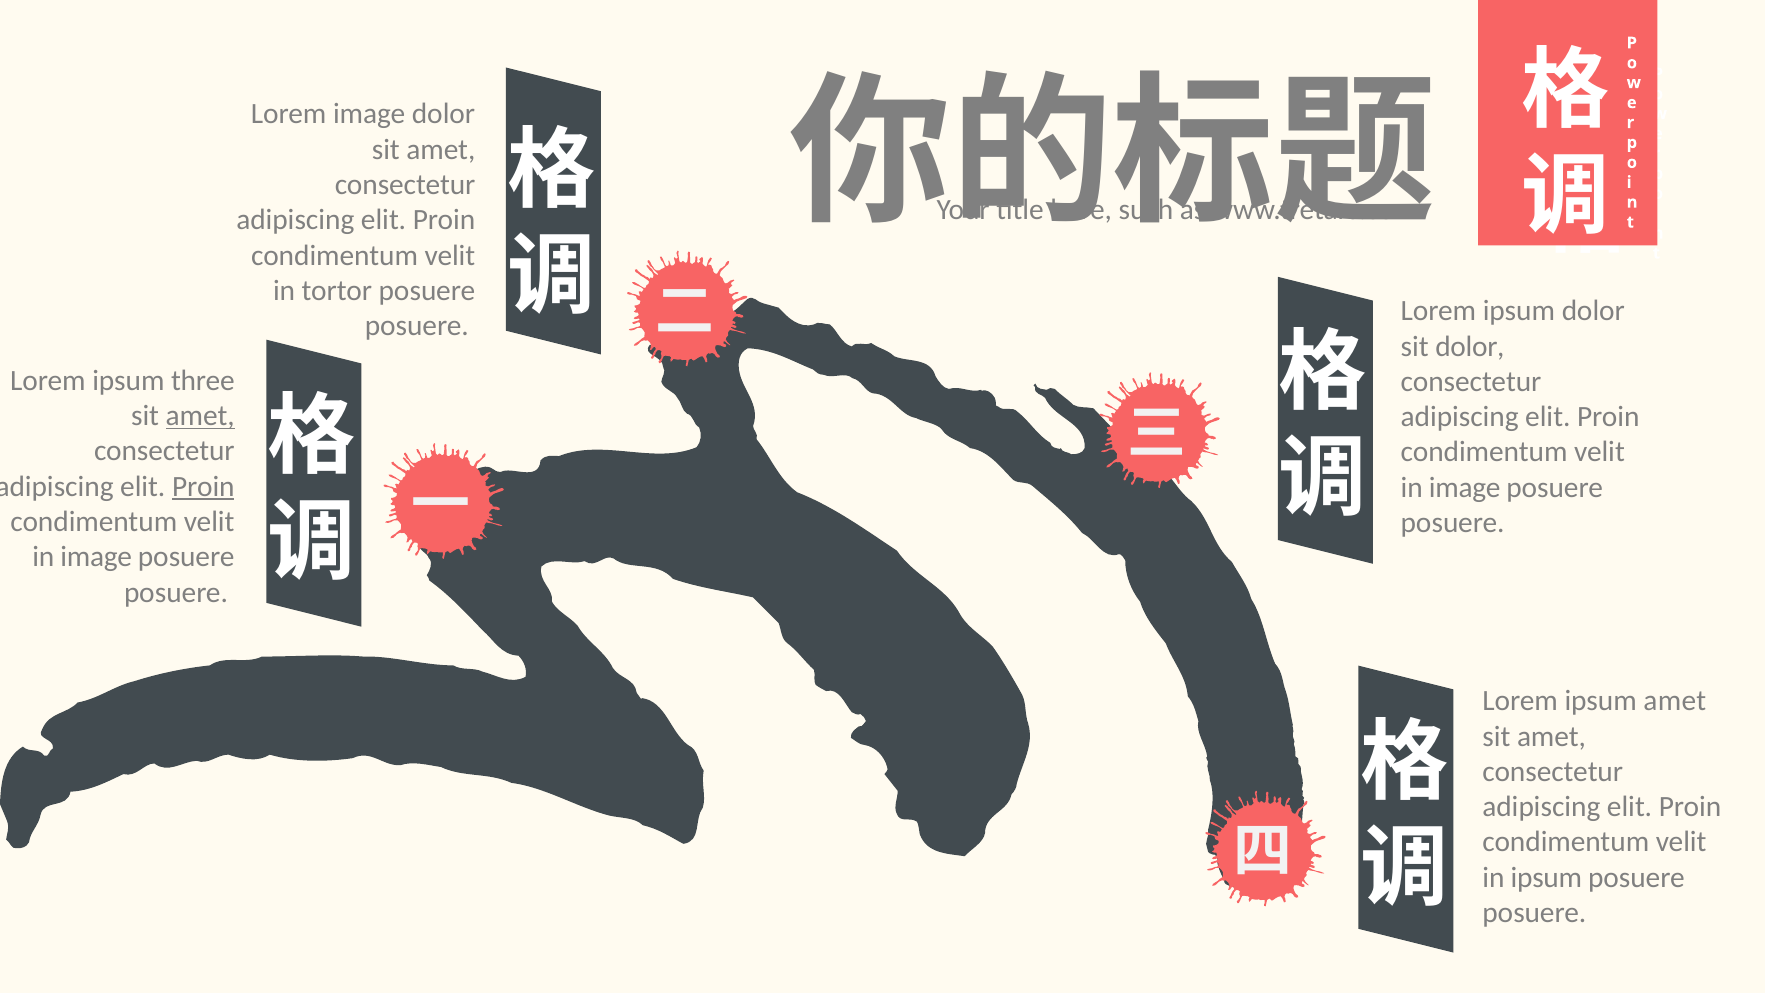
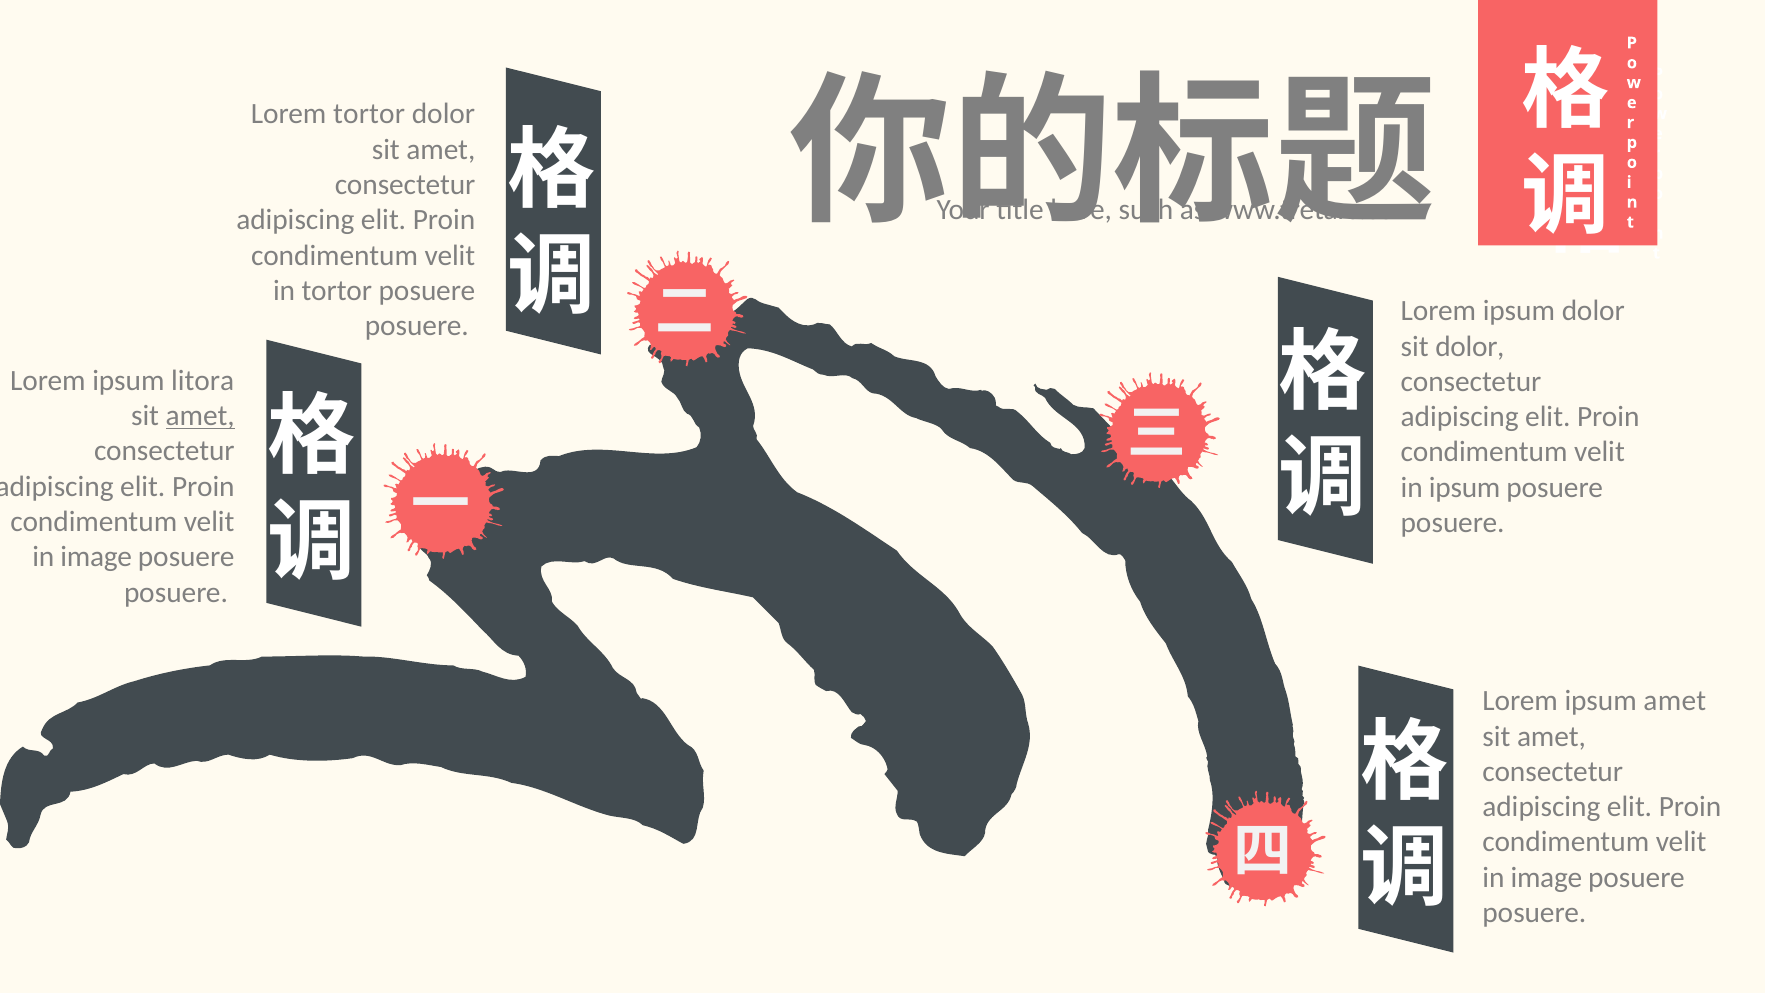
Lorem image: image -> tortor
three: three -> litora
Proin at (203, 486) underline: present -> none
image at (1465, 487): image -> ipsum
ipsum at (1546, 877): ipsum -> image
